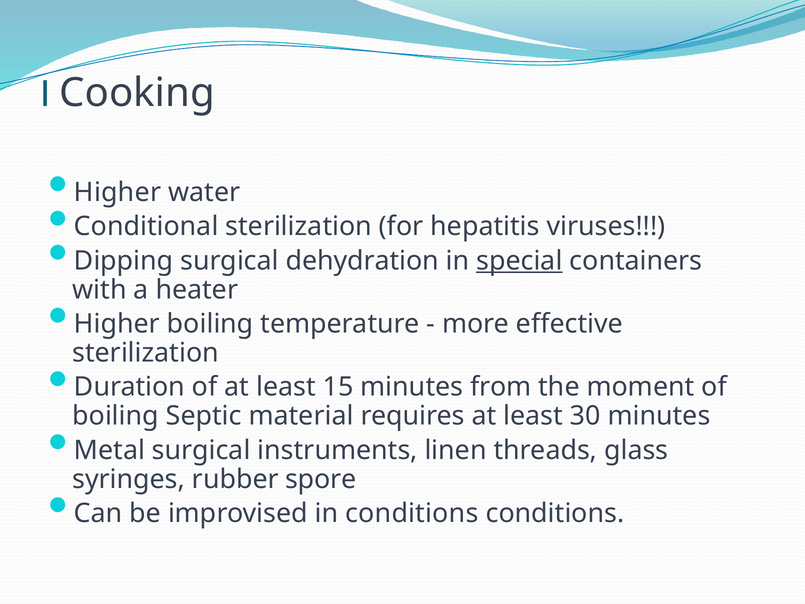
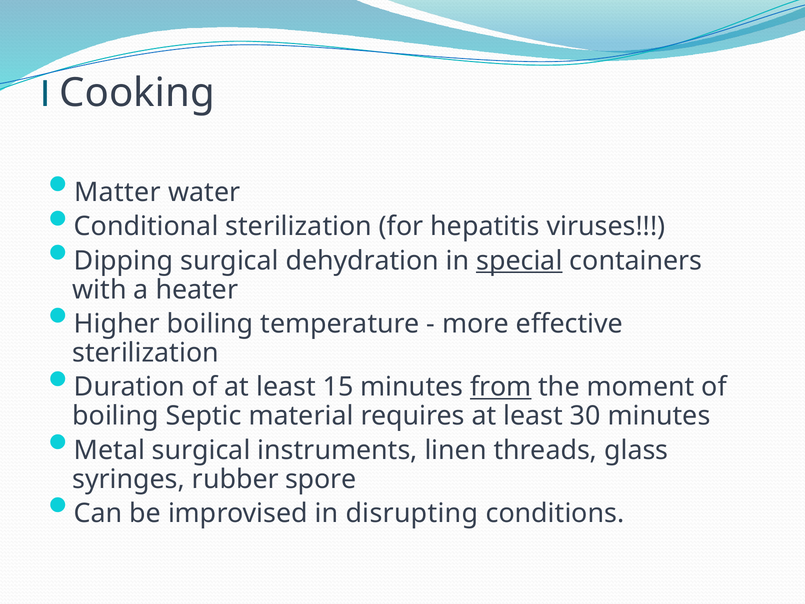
Higher at (118, 192): Higher -> Matter
from underline: none -> present
in conditions: conditions -> disrupting
